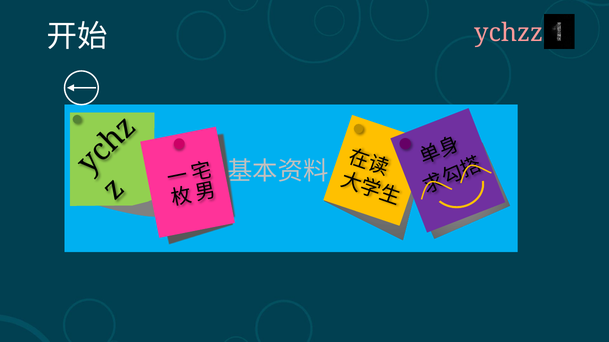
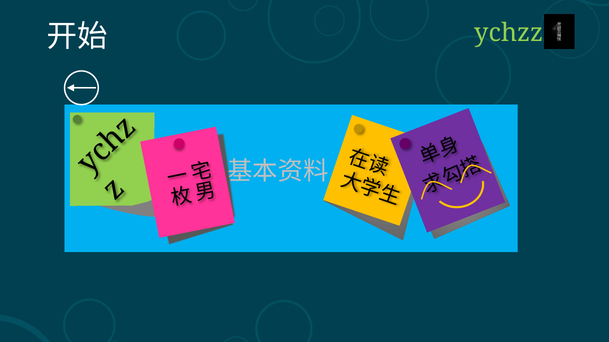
ychzz colour: pink -> light green
